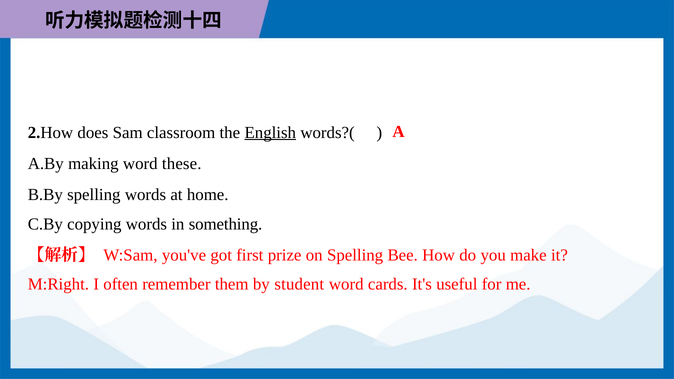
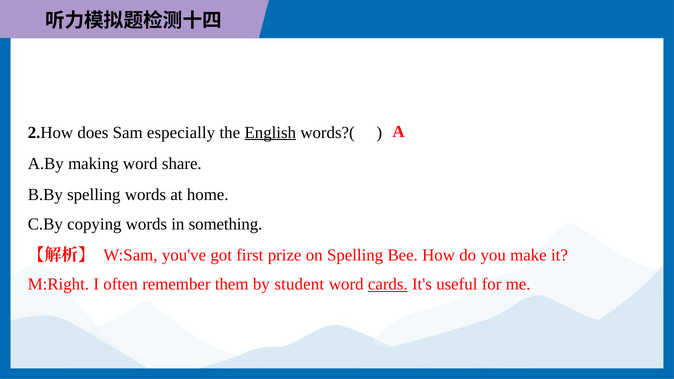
classroom: classroom -> especially
these: these -> share
cards underline: none -> present
